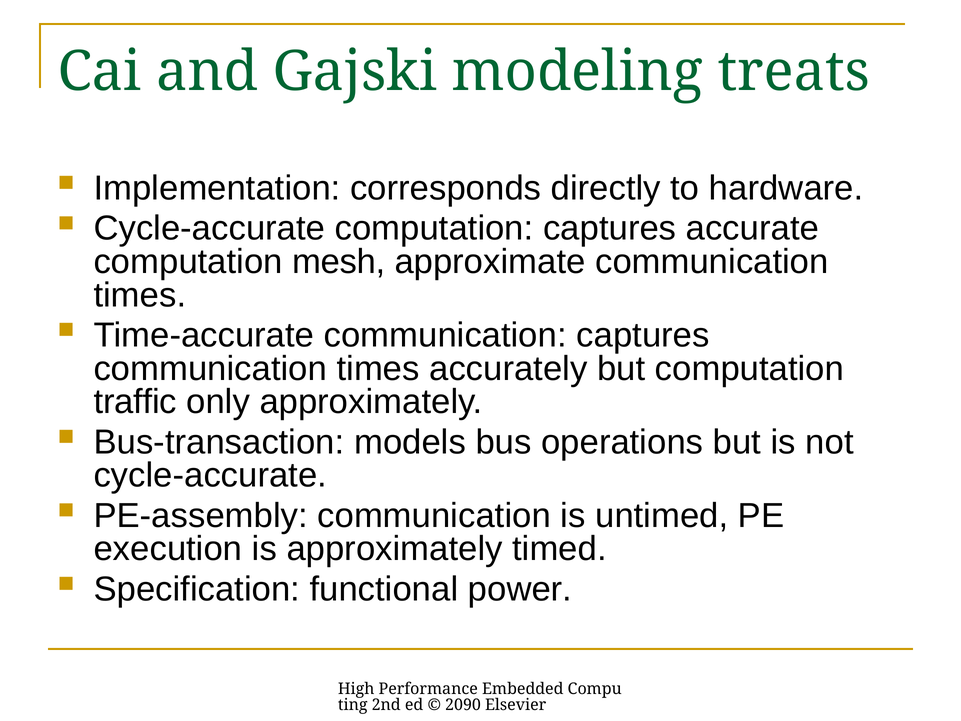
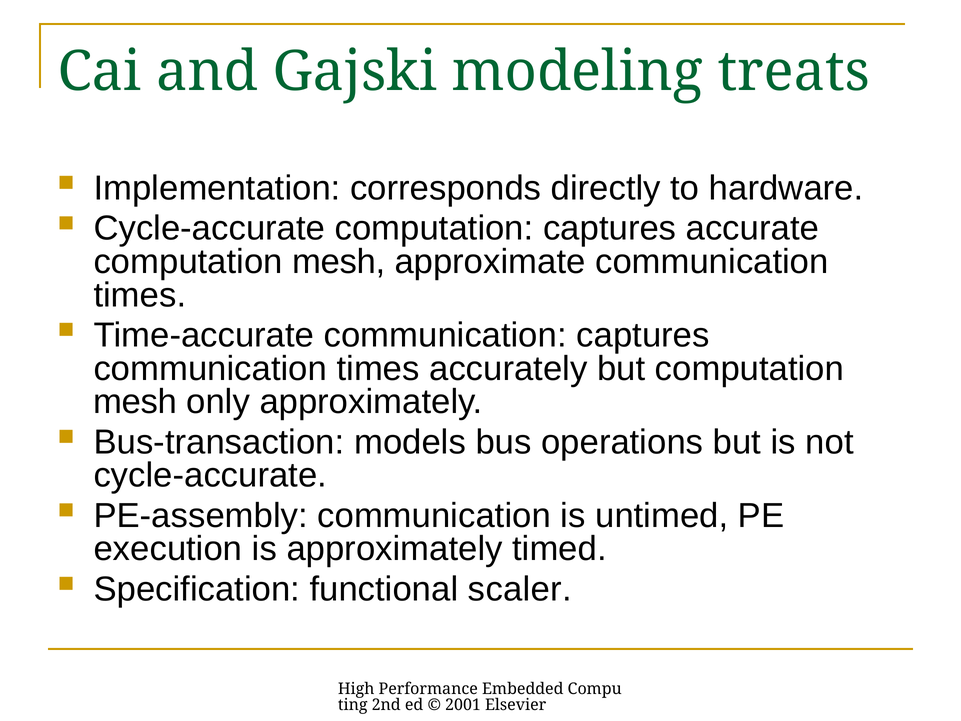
traffic at (135, 402): traffic -> mesh
power: power -> scaler
2090: 2090 -> 2001
